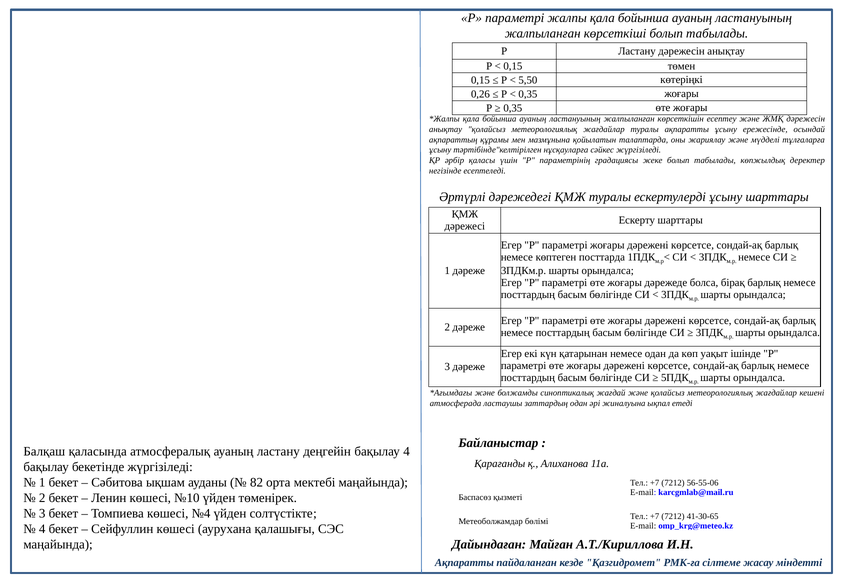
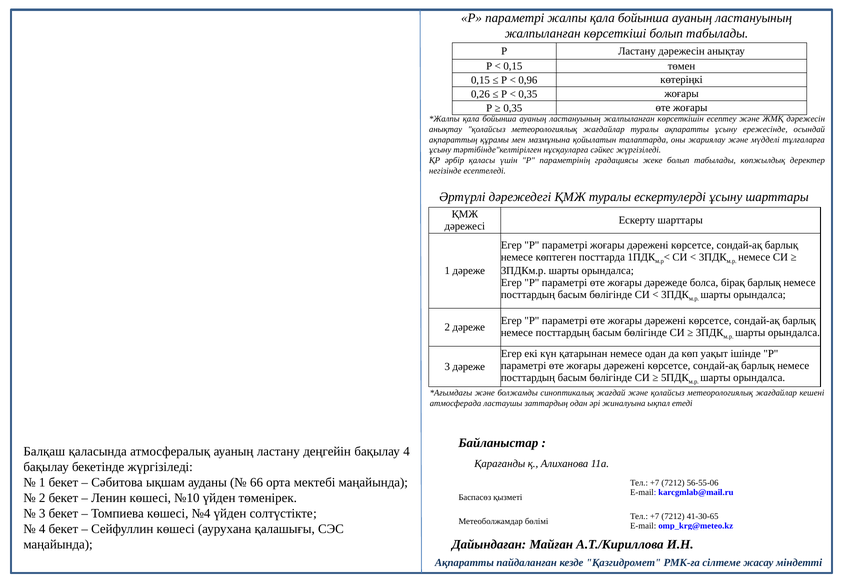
5,50: 5,50 -> 0,96
82: 82 -> 66
